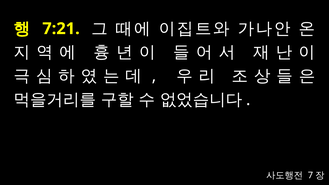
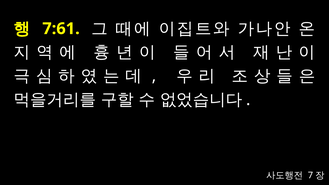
7:21: 7:21 -> 7:61
